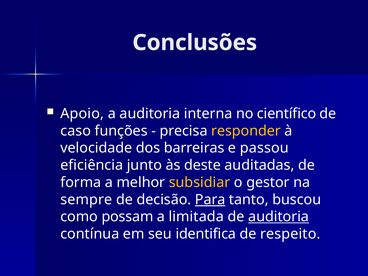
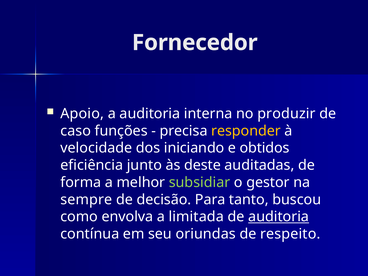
Conclusões: Conclusões -> Fornecedor
científico: científico -> produzir
barreiras: barreiras -> iniciando
passou: passou -> obtidos
subsidiar colour: yellow -> light green
Para underline: present -> none
possam: possam -> envolva
identifica: identifica -> oriundas
